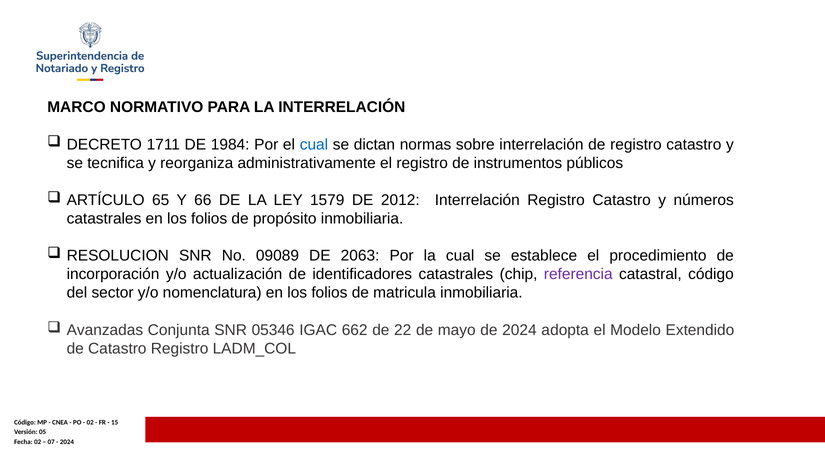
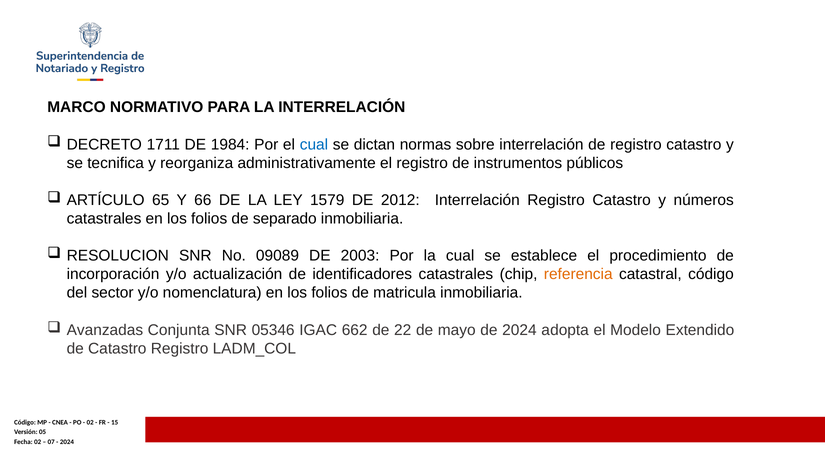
propósito: propósito -> separado
2063: 2063 -> 2003
referencia colour: purple -> orange
